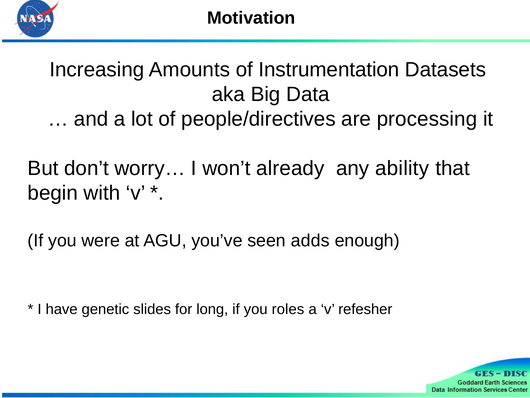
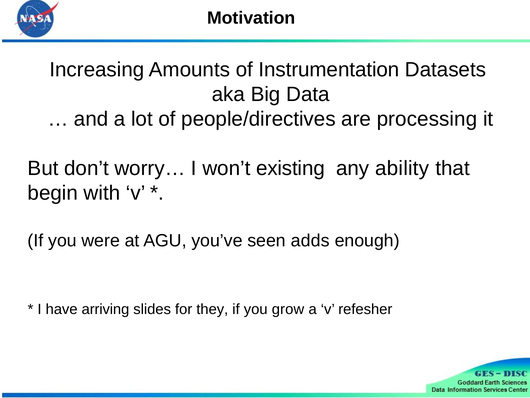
already: already -> existing
genetic: genetic -> arriving
long: long -> they
roles: roles -> grow
